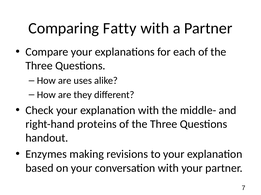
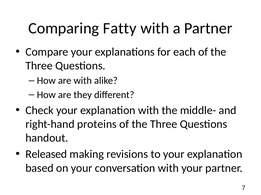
are uses: uses -> with
Enzymes: Enzymes -> Released
